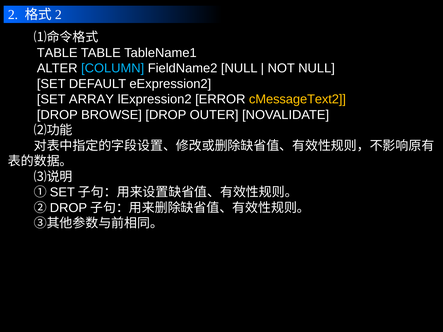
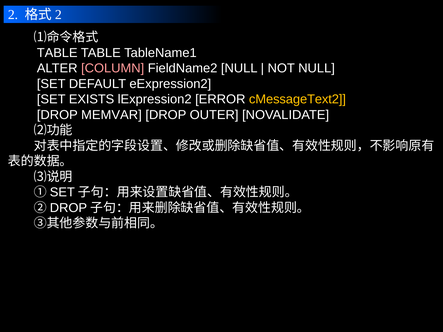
COLUMN colour: light blue -> pink
ARRAY: ARRAY -> EXISTS
BROWSE: BROWSE -> MEMVAR
